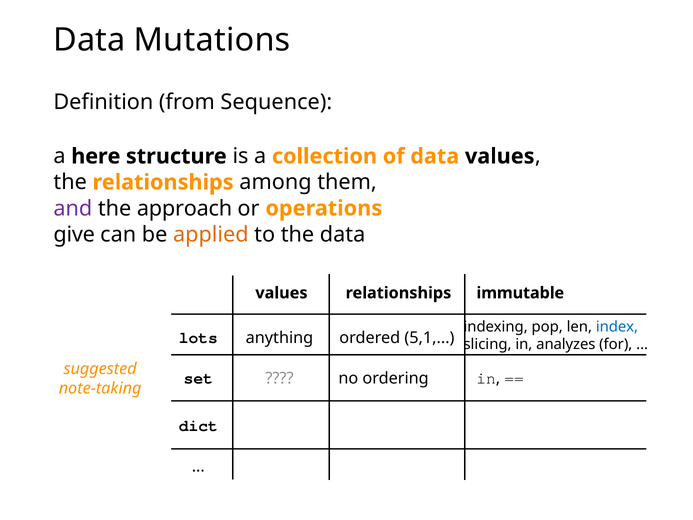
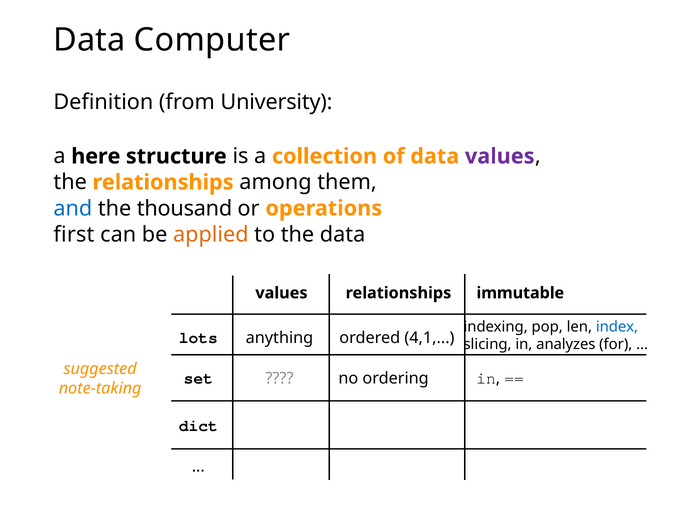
Mutations: Mutations -> Computer
Sequence: Sequence -> University
values at (500, 156) colour: black -> purple
and colour: purple -> blue
approach: approach -> thousand
give: give -> first
5,1: 5,1 -> 4,1
